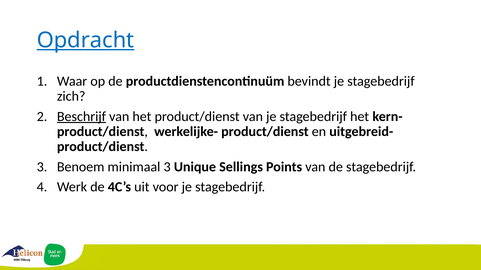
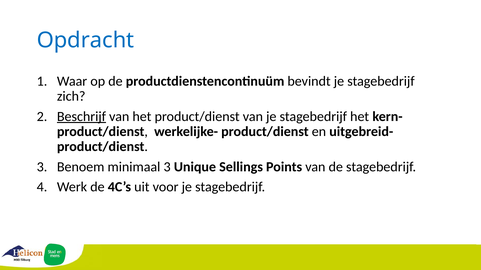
Opdracht underline: present -> none
